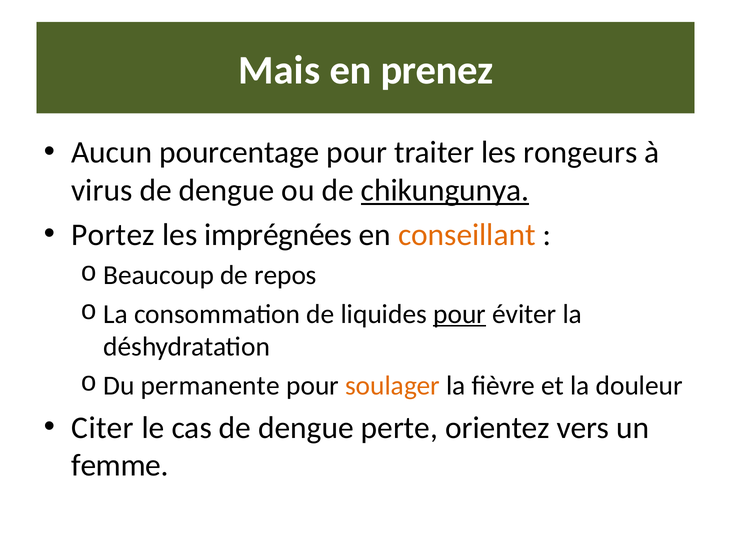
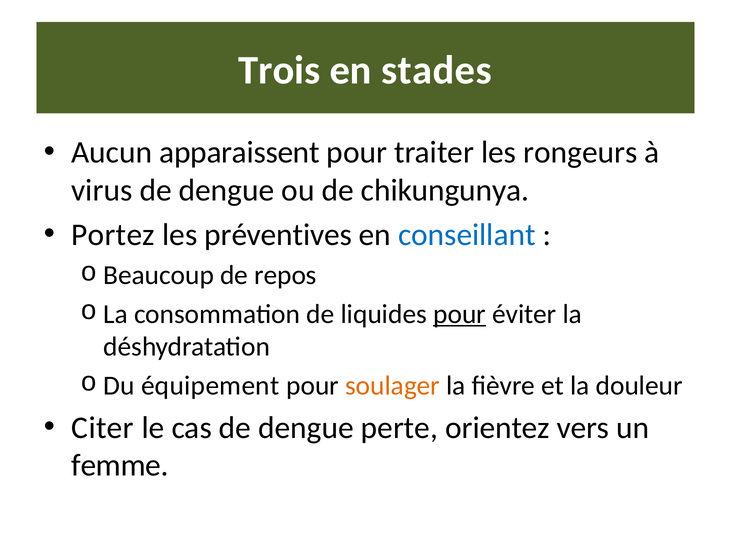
Mais: Mais -> Trois
prenez: prenez -> stades
pourcentage: pourcentage -> apparaissent
chikungunya underline: present -> none
imprégnées: imprégnées -> préventives
conseillant colour: orange -> blue
permanente: permanente -> équipement
